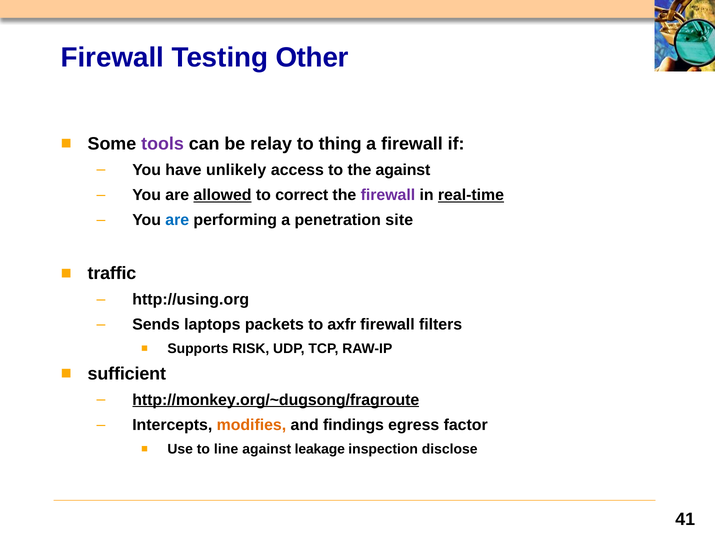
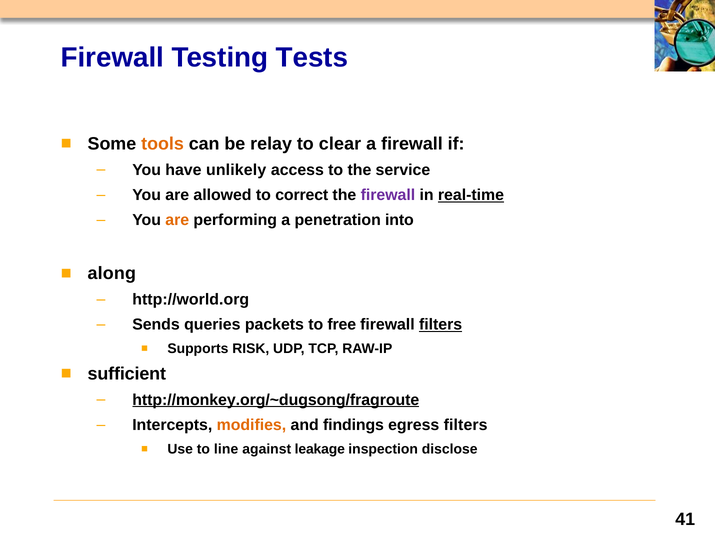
Other: Other -> Tests
tools colour: purple -> orange
thing: thing -> clear
the against: against -> service
allowed underline: present -> none
are at (177, 220) colour: blue -> orange
site: site -> into
traffic: traffic -> along
http://using.org: http://using.org -> http://world.org
laptops: laptops -> queries
axfr: axfr -> free
filters at (441, 325) underline: none -> present
egress factor: factor -> filters
